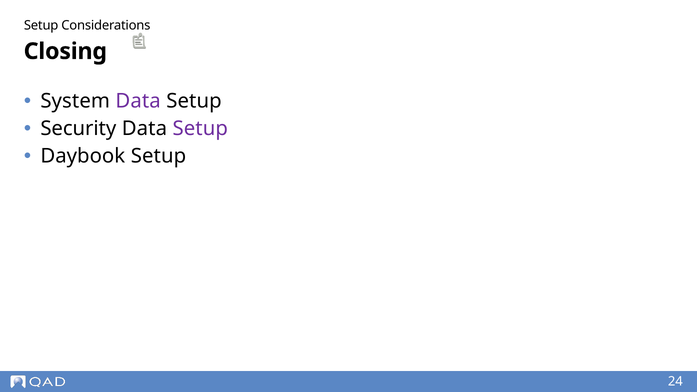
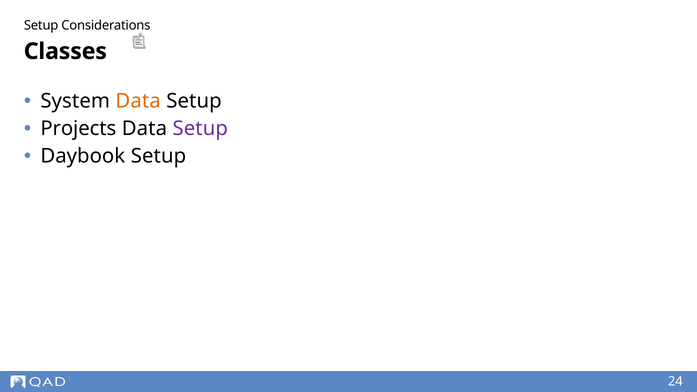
Closing: Closing -> Classes
Data at (138, 101) colour: purple -> orange
Security: Security -> Projects
